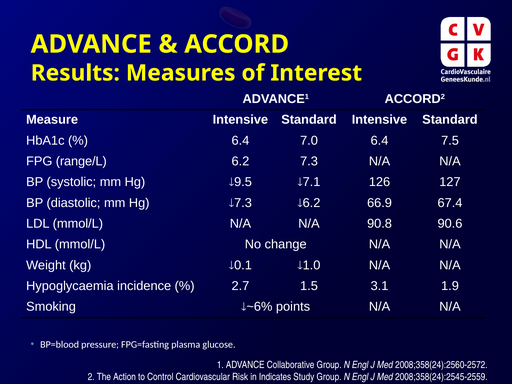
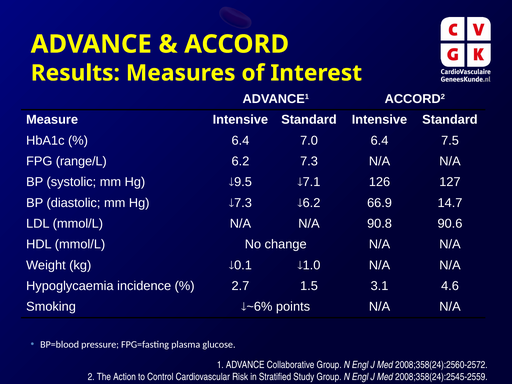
67.4: 67.4 -> 14.7
1.9: 1.9 -> 4.6
Indicates: Indicates -> Stratified
